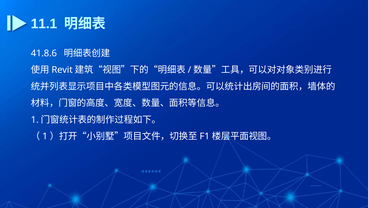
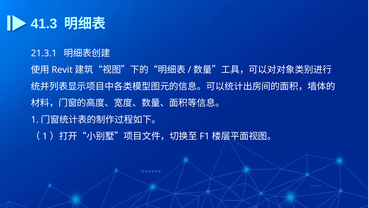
11.1: 11.1 -> 41.3
41.8.6: 41.8.6 -> 21.3.1
